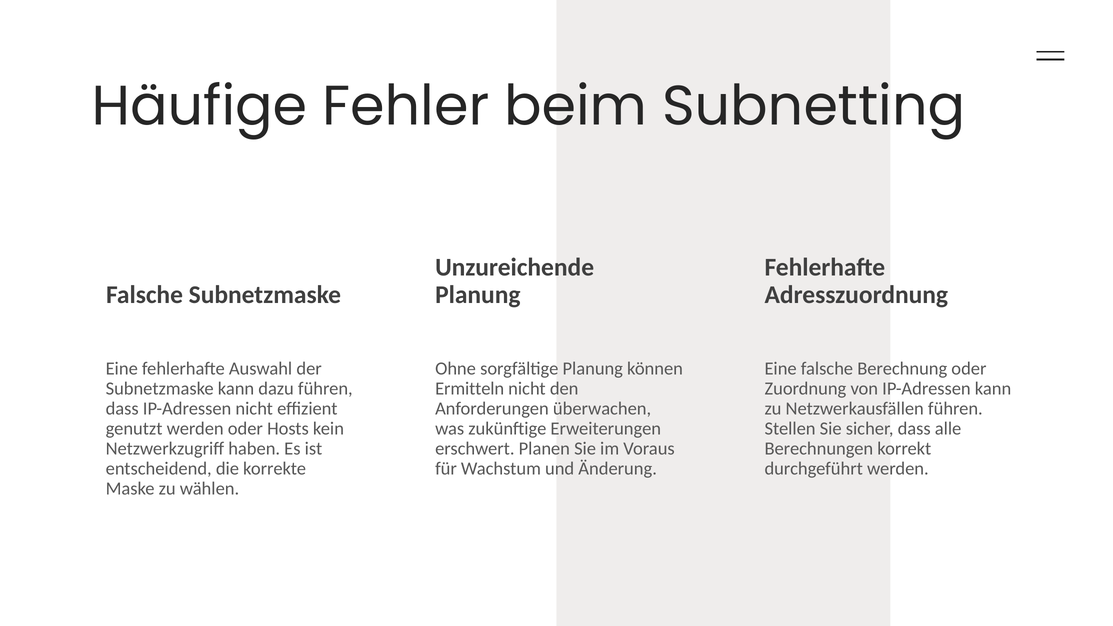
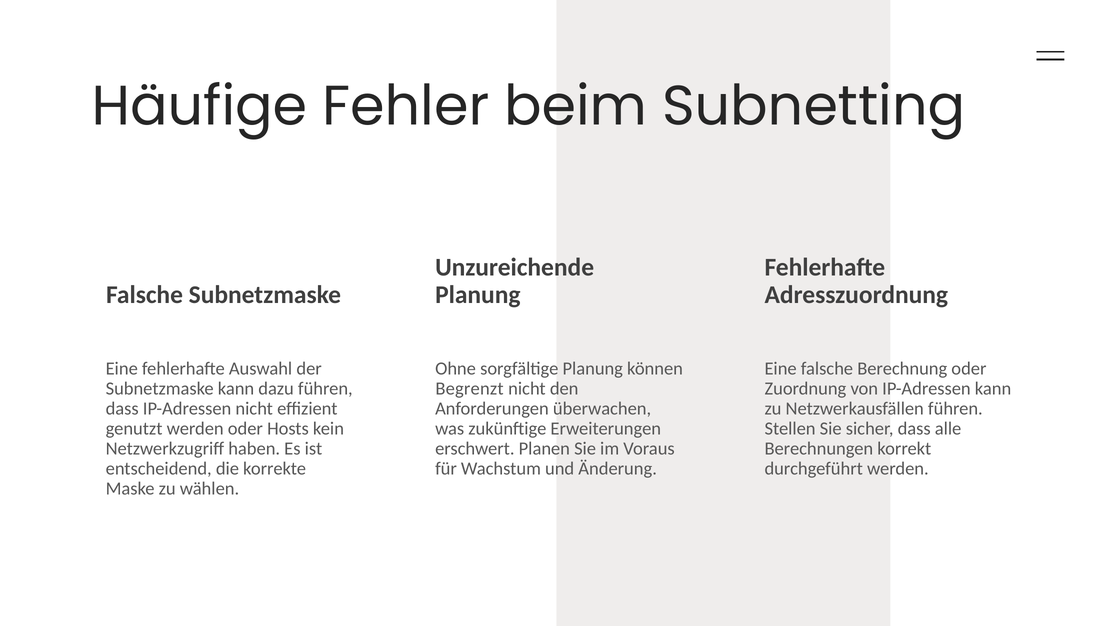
Ermitteln: Ermitteln -> Begrenzt
